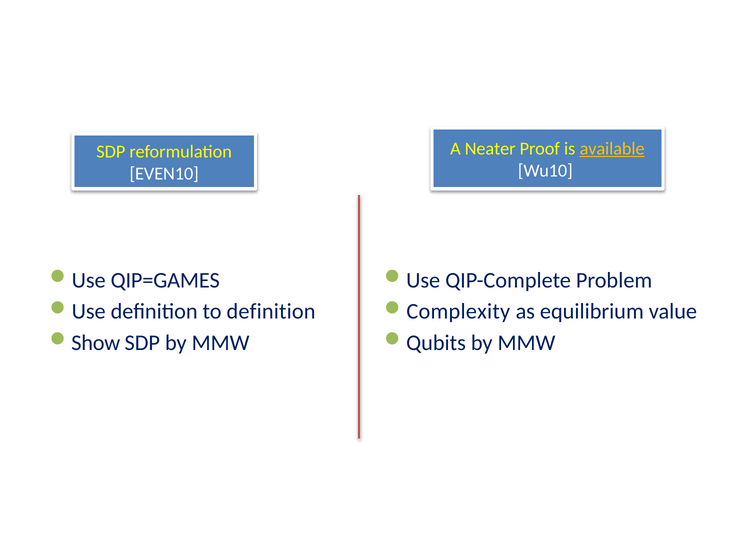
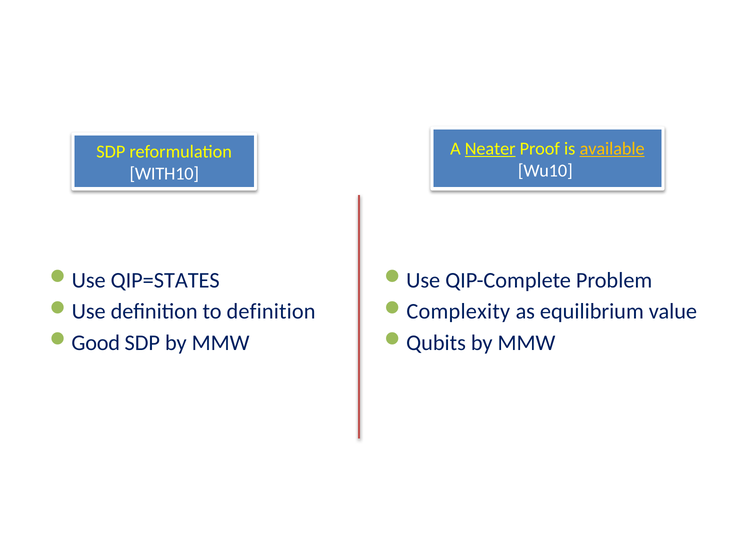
Neater underline: none -> present
EVEN10: EVEN10 -> WITH10
QIP=GAMES: QIP=GAMES -> QIP=STATES
Show: Show -> Good
